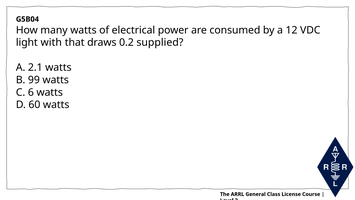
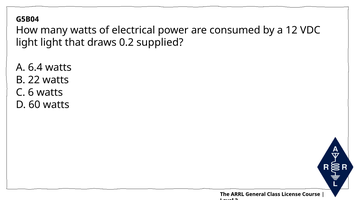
light with: with -> light
2.1: 2.1 -> 6.4
99: 99 -> 22
